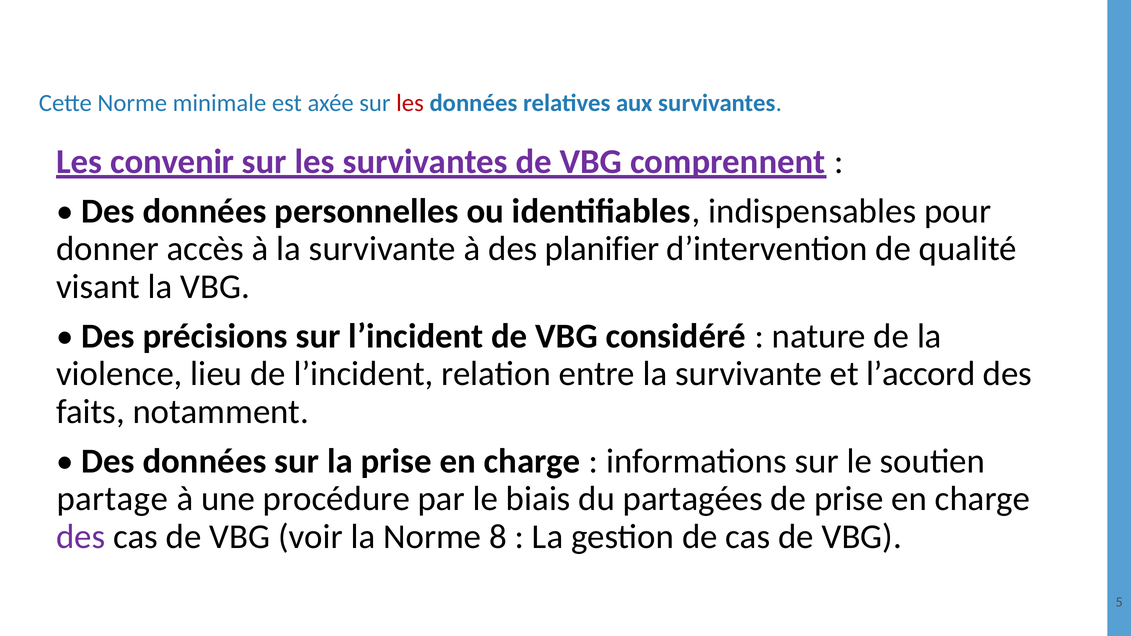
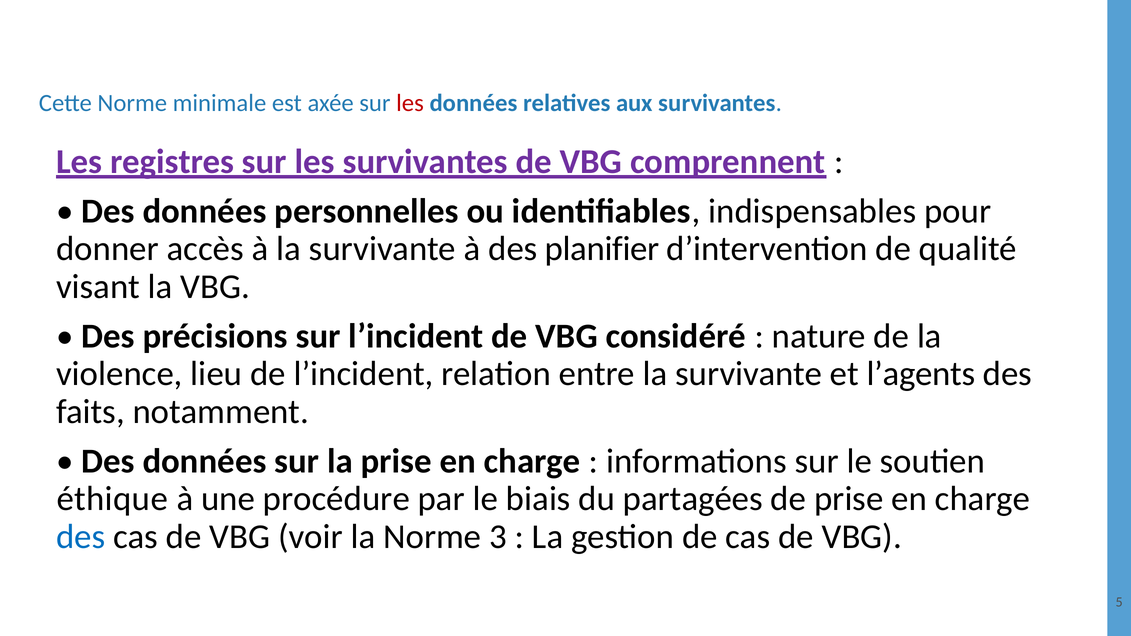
convenir: convenir -> registres
l’accord: l’accord -> l’agents
partage: partage -> éthique
des at (81, 537) colour: purple -> blue
8: 8 -> 3
